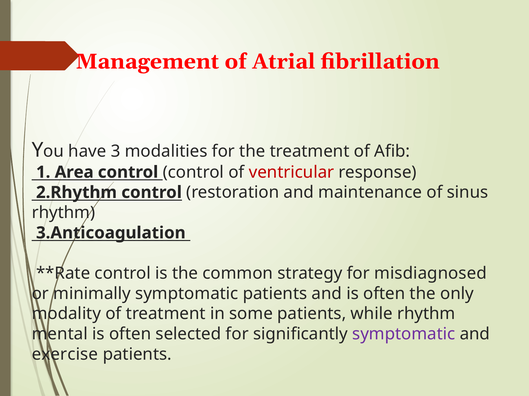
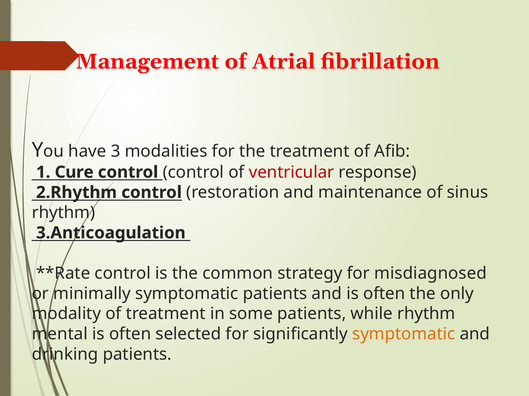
Area: Area -> Cure
symptomatic at (404, 335) colour: purple -> orange
exercise: exercise -> drinking
